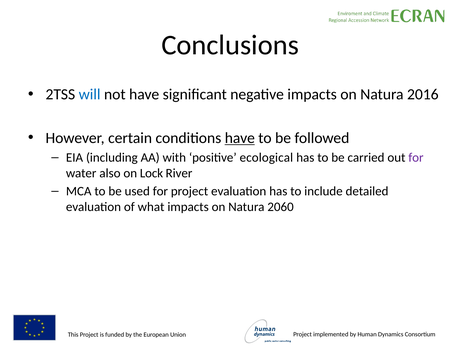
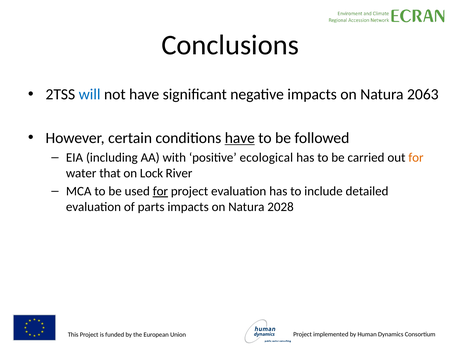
2016: 2016 -> 2063
for at (416, 158) colour: purple -> orange
also: also -> that
for at (160, 191) underline: none -> present
what: what -> parts
2060: 2060 -> 2028
